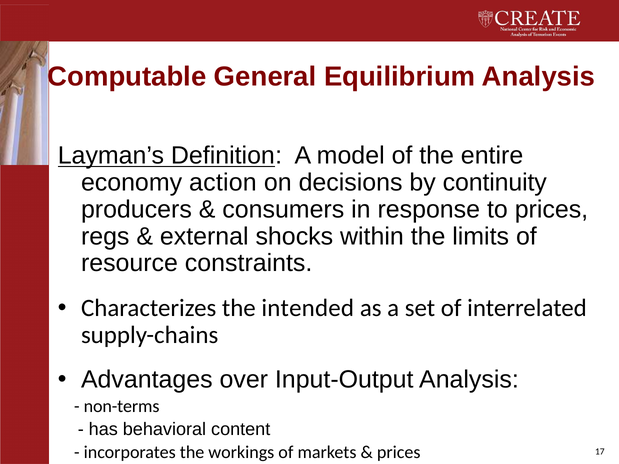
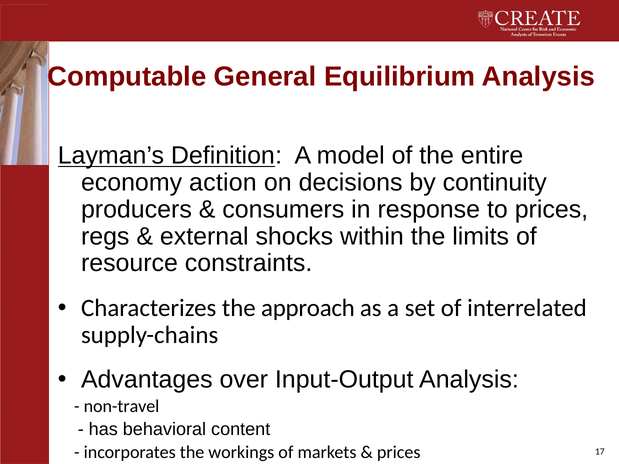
intended: intended -> approach
non-terms: non-terms -> non-travel
